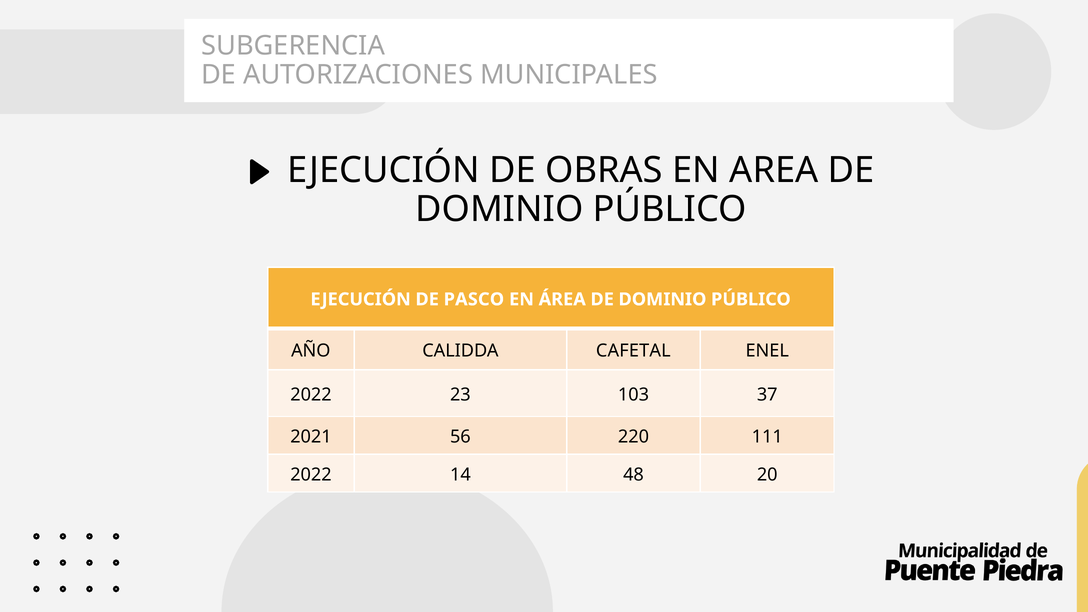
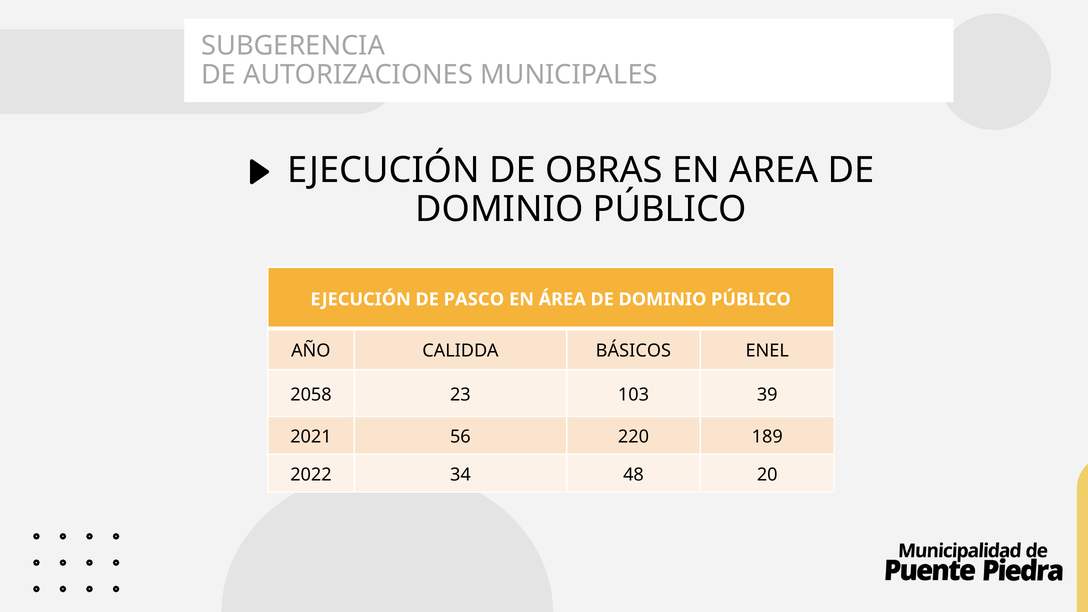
CAFETAL: CAFETAL -> BÁSICOS
2022 at (311, 395): 2022 -> 2058
37: 37 -> 39
111: 111 -> 189
14: 14 -> 34
